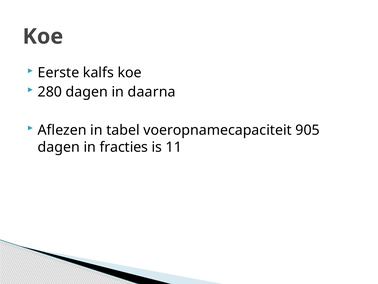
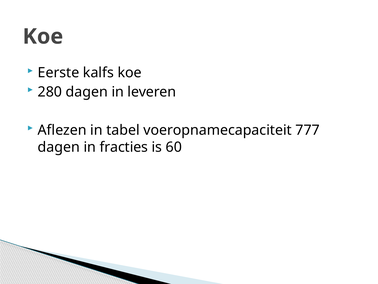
daarna: daarna -> leveren
905: 905 -> 777
11: 11 -> 60
